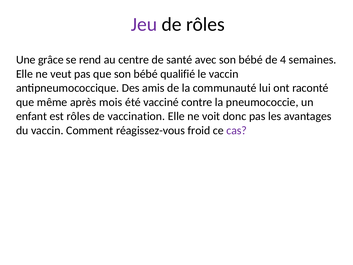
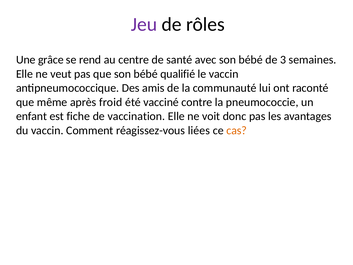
4: 4 -> 3
mois: mois -> froid
est rôles: rôles -> fiche
froid: froid -> liées
cas colour: purple -> orange
